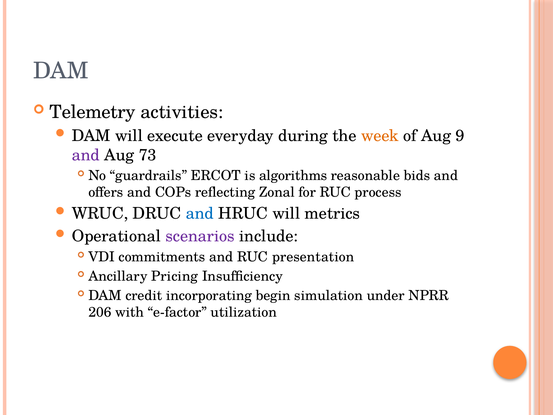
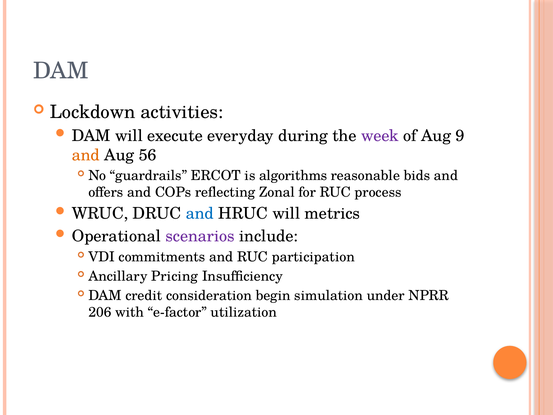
Telemetry: Telemetry -> Lockdown
week colour: orange -> purple
and at (86, 155) colour: purple -> orange
73: 73 -> 56
presentation: presentation -> participation
incorporating: incorporating -> consideration
